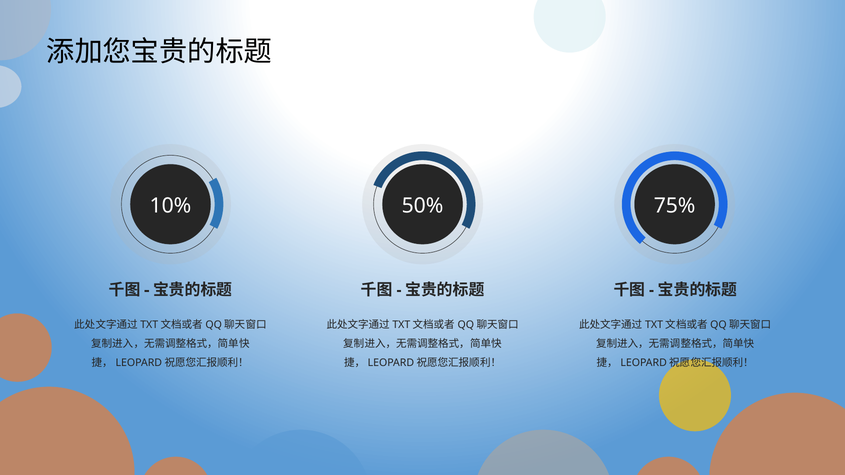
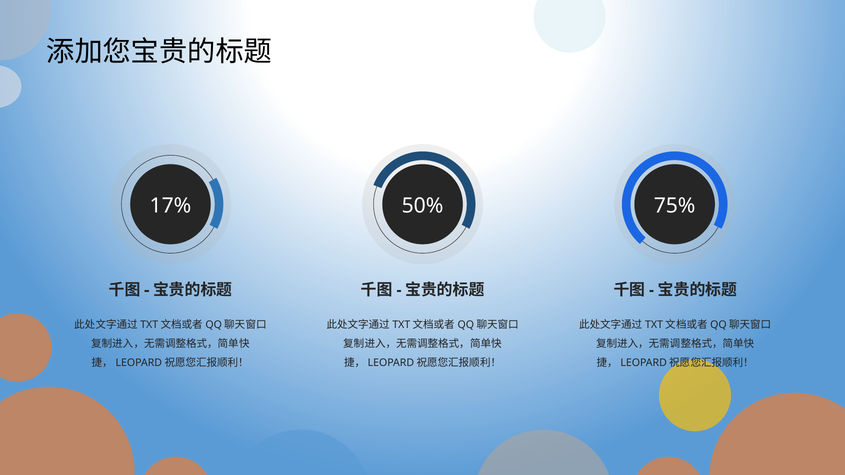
10%: 10% -> 17%
